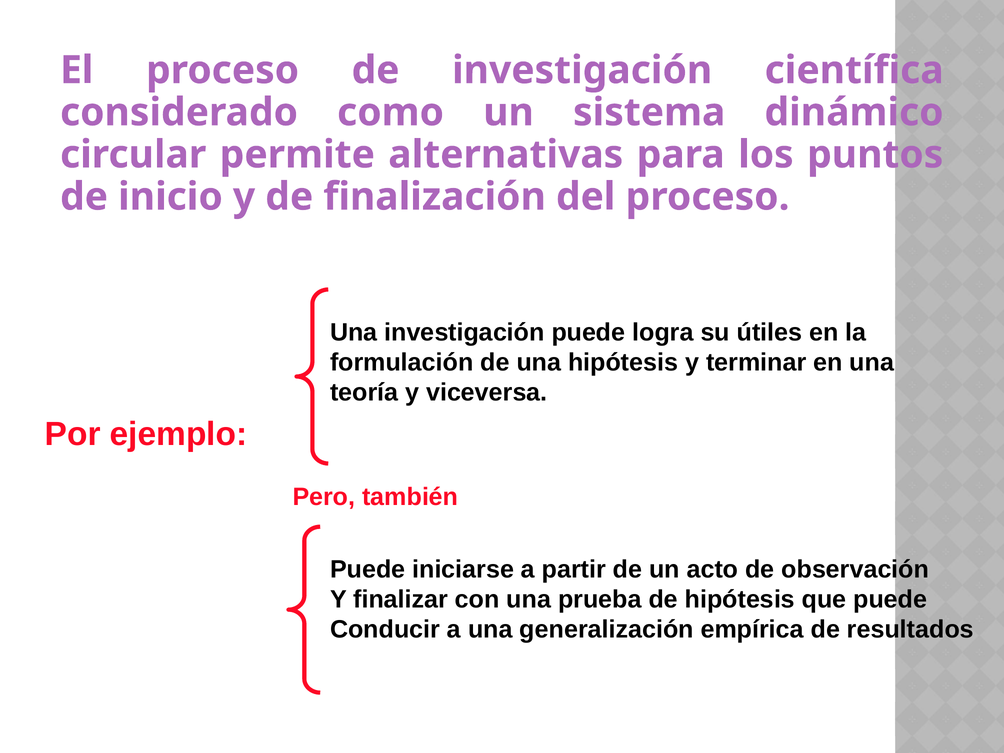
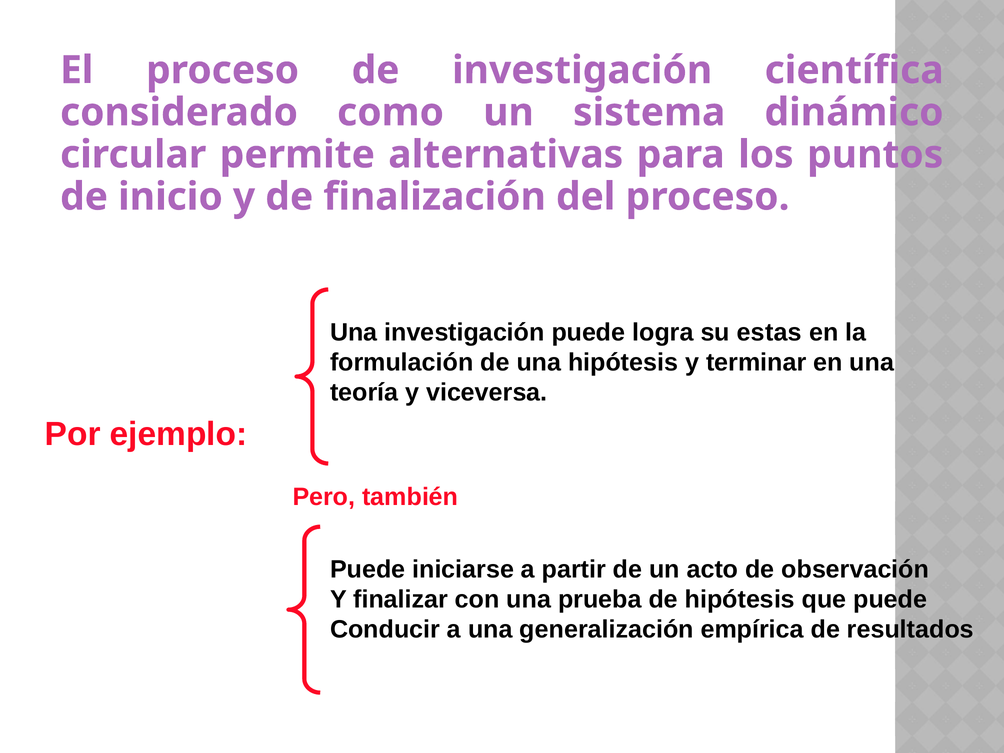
útiles: útiles -> estas
